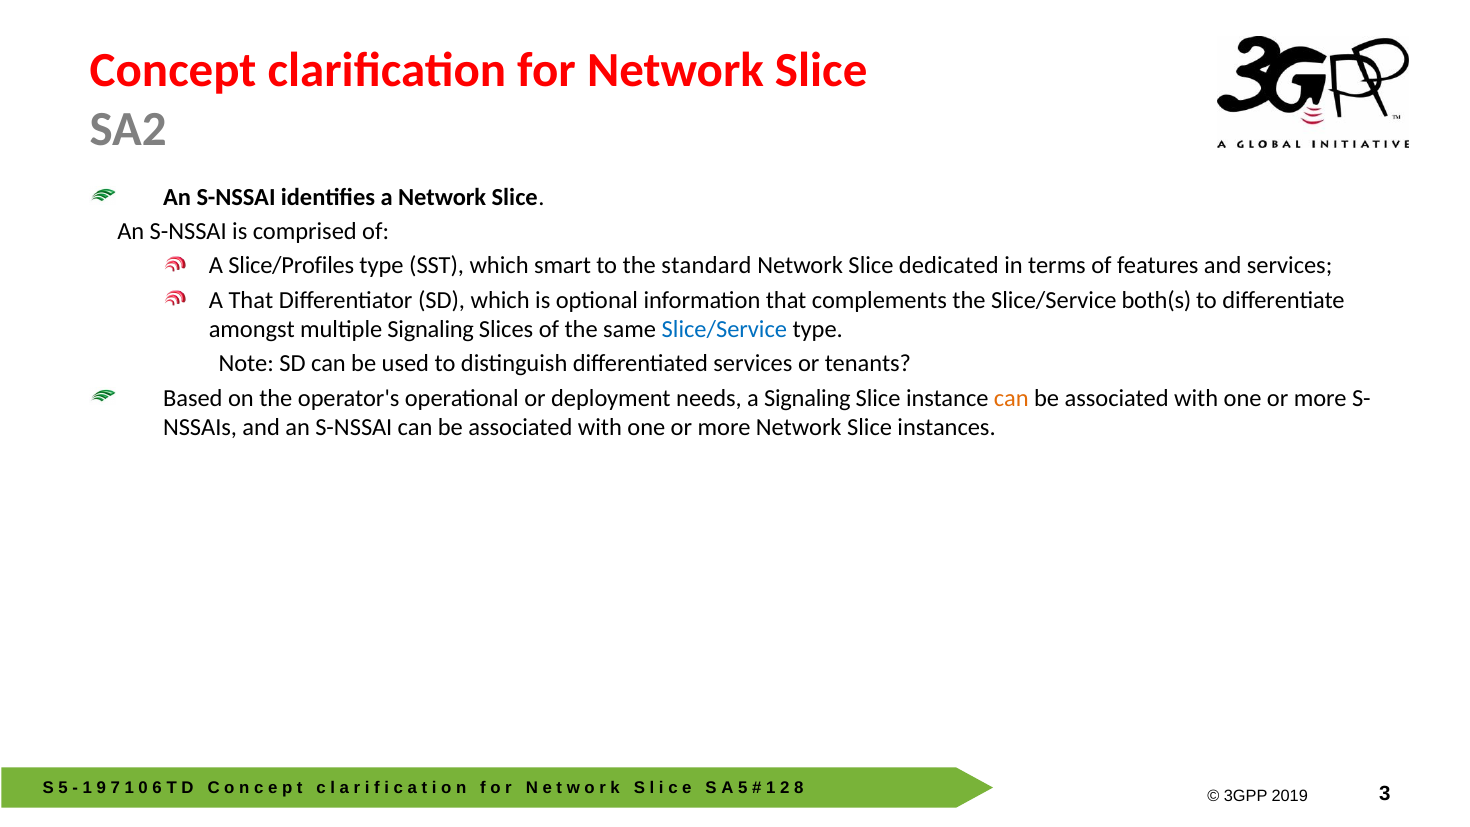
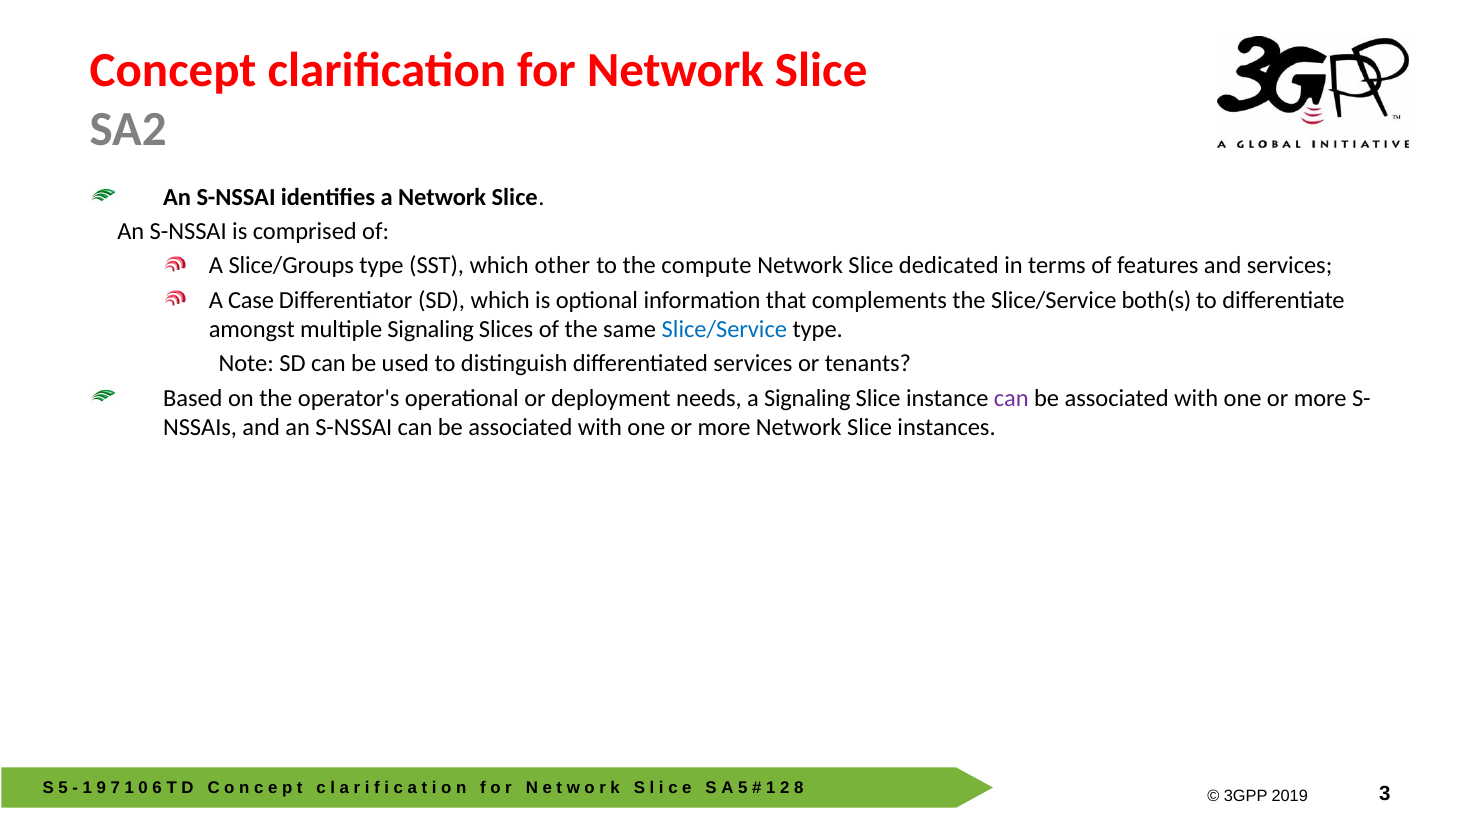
Slice/Profiles: Slice/Profiles -> Slice/Groups
smart: smart -> other
standard: standard -> compute
A That: That -> Case
can at (1011, 398) colour: orange -> purple
